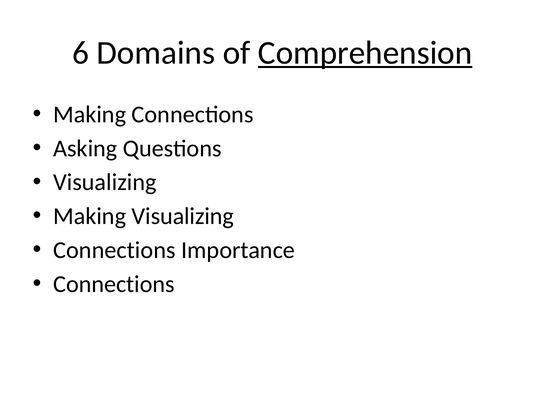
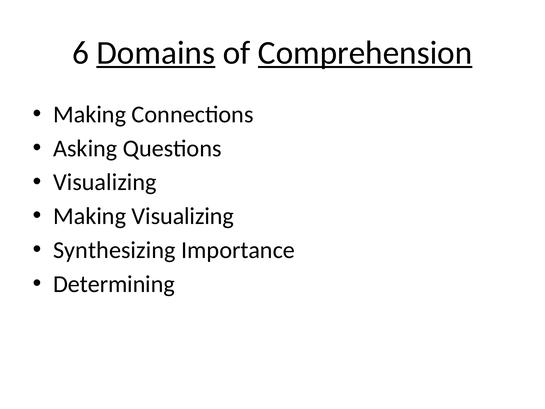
Domains underline: none -> present
Connections at (114, 250): Connections -> Synthesizing
Connections at (114, 284): Connections -> Determining
